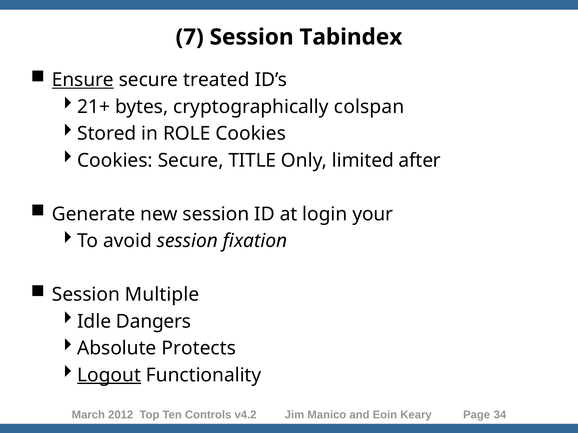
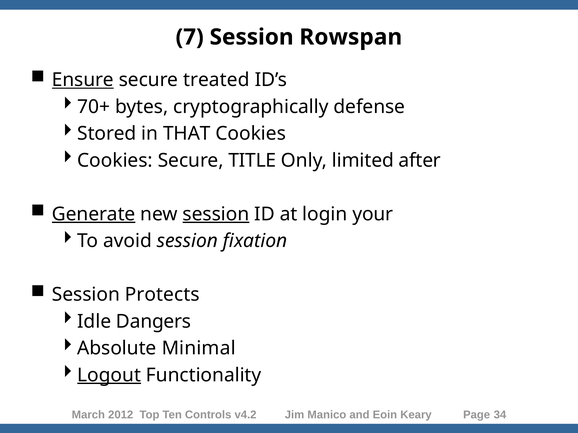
Tabindex: Tabindex -> Rowspan
21+: 21+ -> 70+
colspan: colspan -> defense
ROLE: ROLE -> THAT
Generate underline: none -> present
session at (216, 214) underline: none -> present
Multiple: Multiple -> Protects
Protects: Protects -> Minimal
